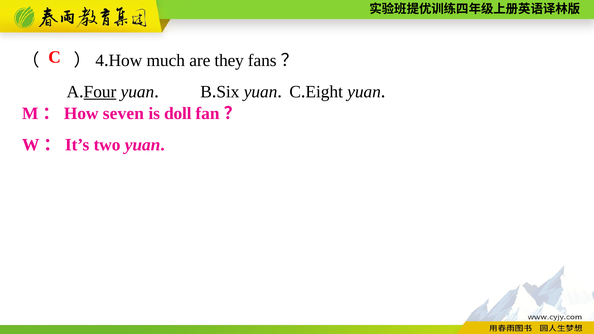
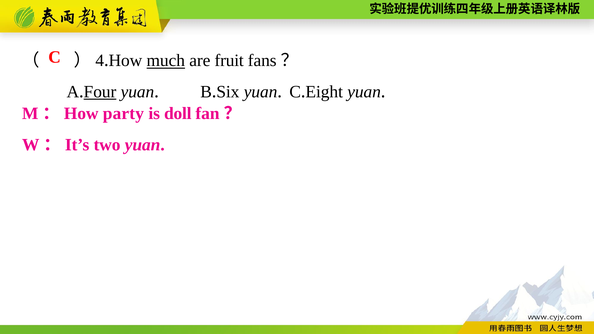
much underline: none -> present
they: they -> fruit
seven: seven -> party
